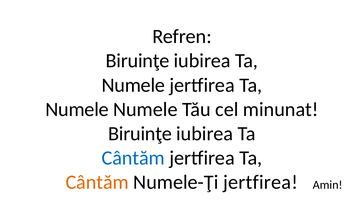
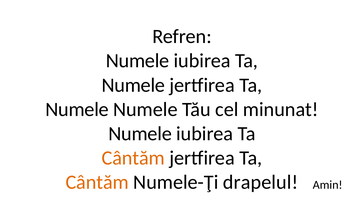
Biruinţe at (138, 61): Biruinţe -> Numele
Biruinţe at (140, 133): Biruinţe -> Numele
Cântăm at (133, 158) colour: blue -> orange
Numele-Ţi jertfirea: jertfirea -> drapelul
